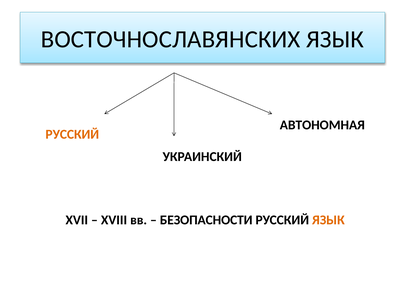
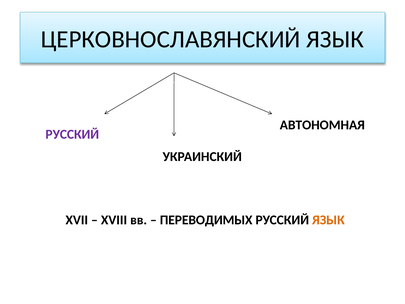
ВОСТОЧНОСЛАВЯНСКИХ: ВОСТОЧНОСЛАВЯНСКИХ -> ЦЕРКОВНОСЛАВЯНСКИЙ
РУССКИЙ at (72, 134) colour: orange -> purple
БЕЗОПАСНОСТИ: БЕЗОПАСНОСТИ -> ПЕРЕВОДИМЫХ
